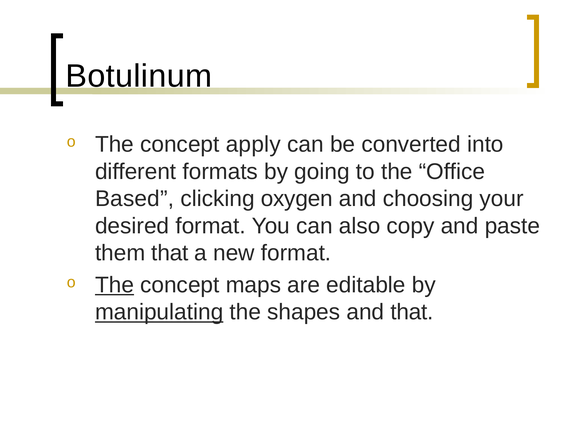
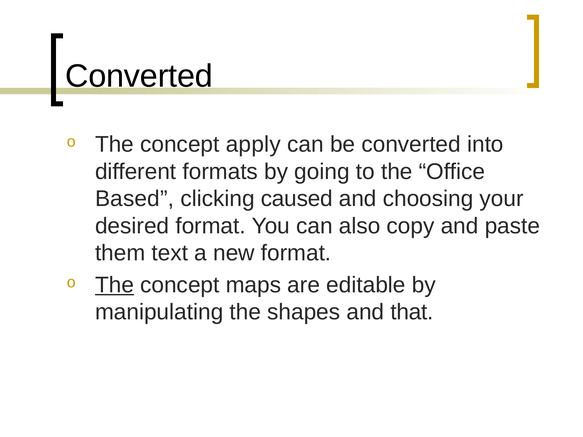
Botulinum at (139, 76): Botulinum -> Converted
oxygen: oxygen -> caused
them that: that -> text
manipulating underline: present -> none
